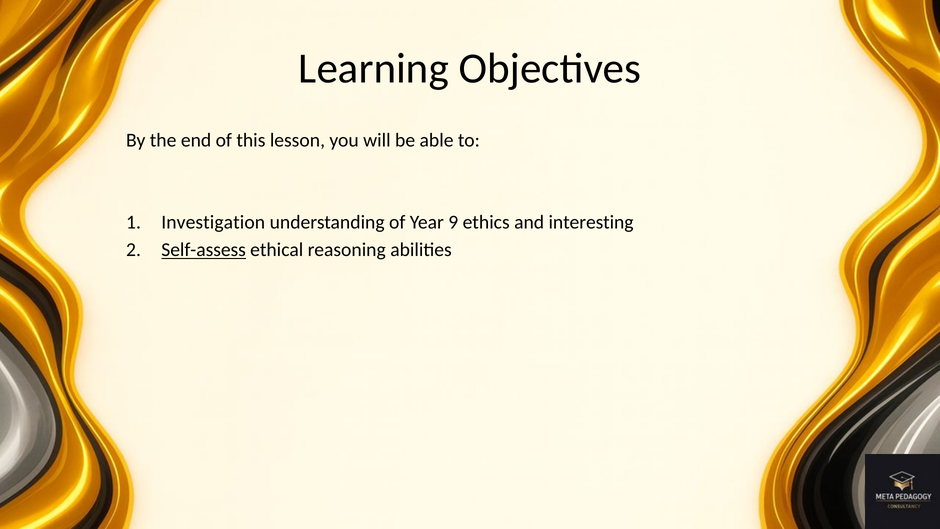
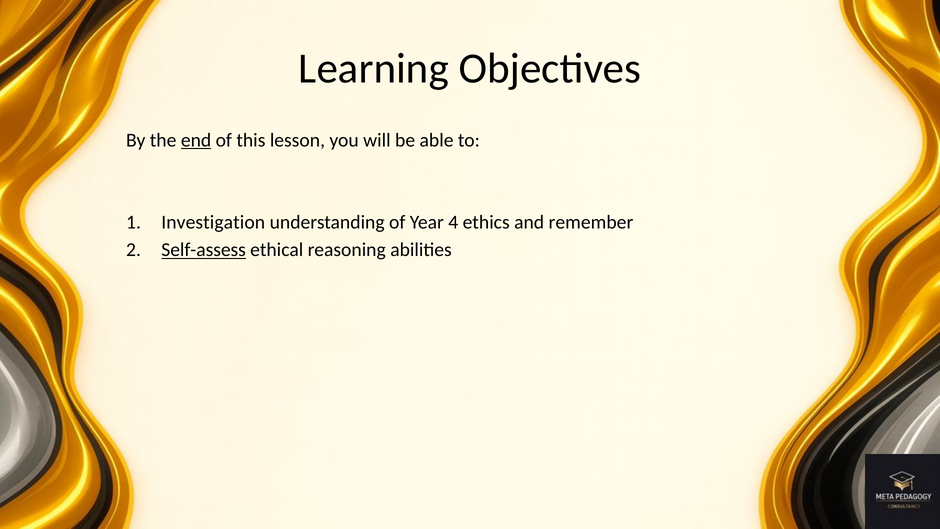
end underline: none -> present
9: 9 -> 4
interesting: interesting -> remember
